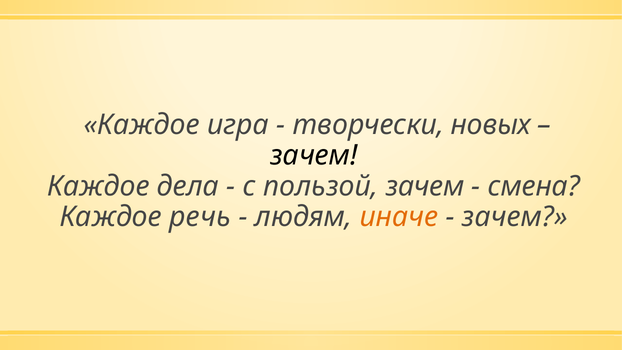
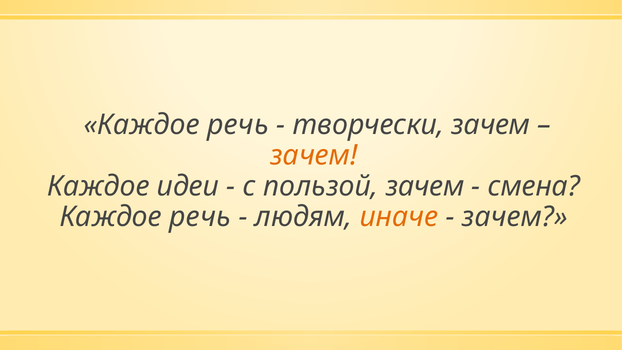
игра at (238, 125): игра -> речь
творчески новых: новых -> зачем
зачем at (314, 155) colour: black -> orange
дела: дела -> идеи
